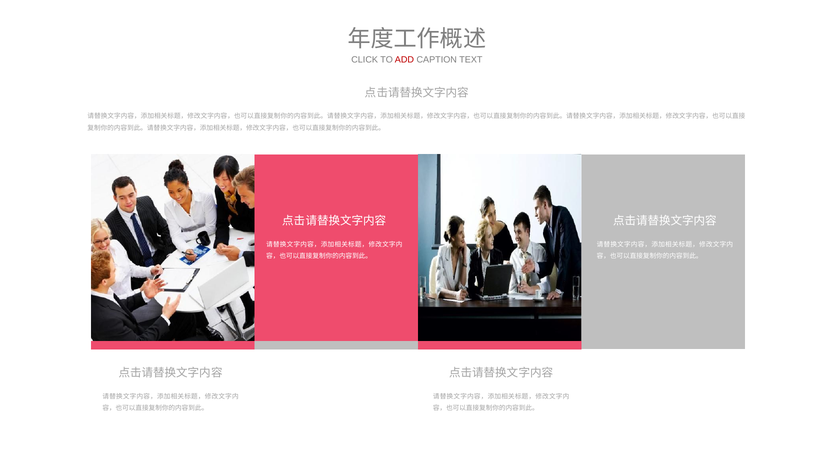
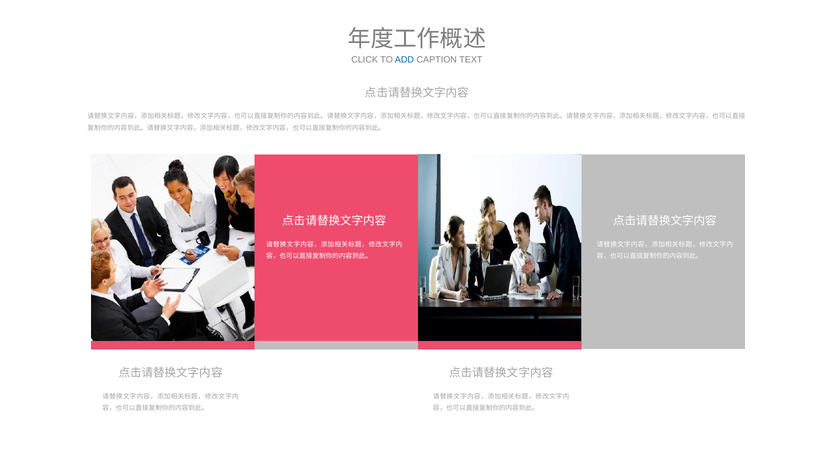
ADD colour: red -> blue
